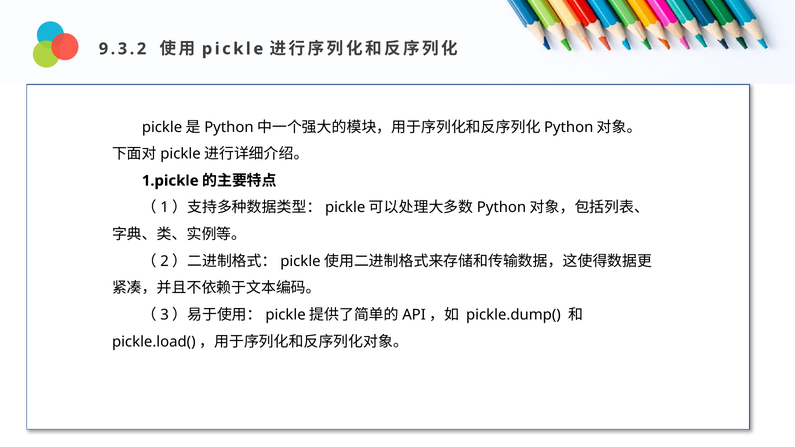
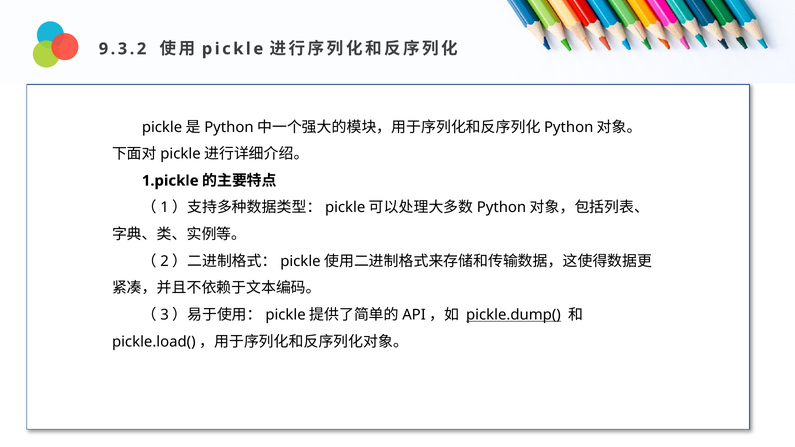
pickle.dump( underline: none -> present
